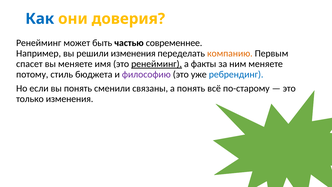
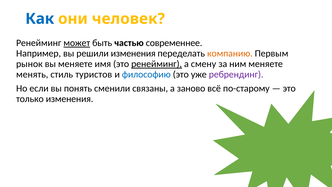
доверия: доверия -> человек
может underline: none -> present
спасет: спасет -> рынок
факты: факты -> смену
потому: потому -> менять
бюджета: бюджета -> туристов
философию colour: purple -> blue
ребрендинг colour: blue -> purple
а понять: понять -> заново
